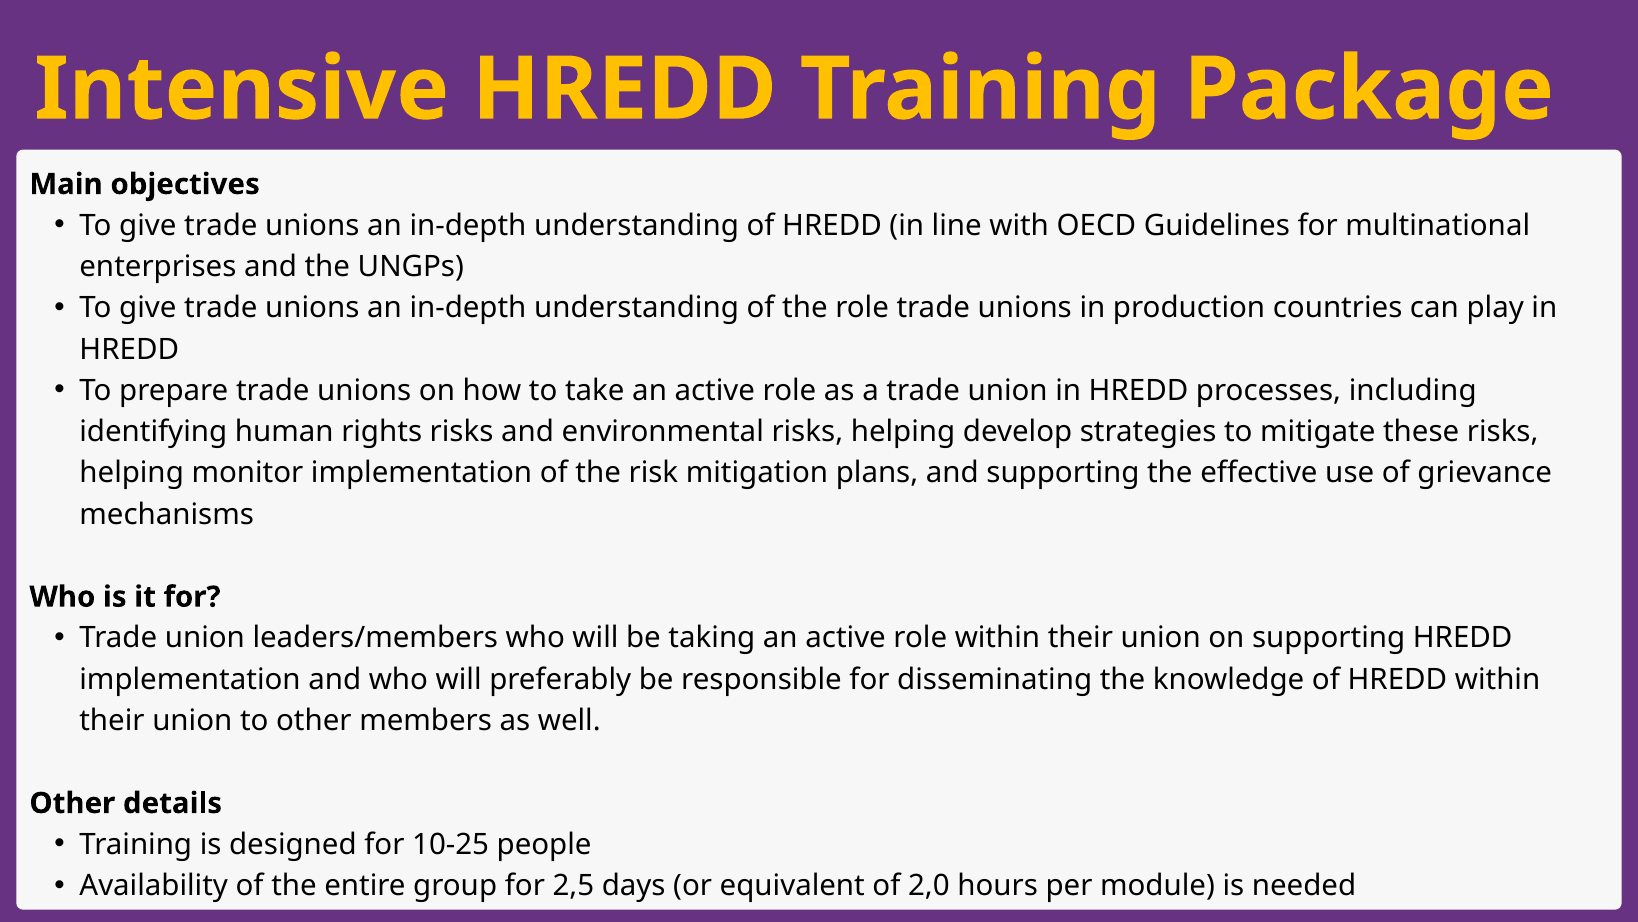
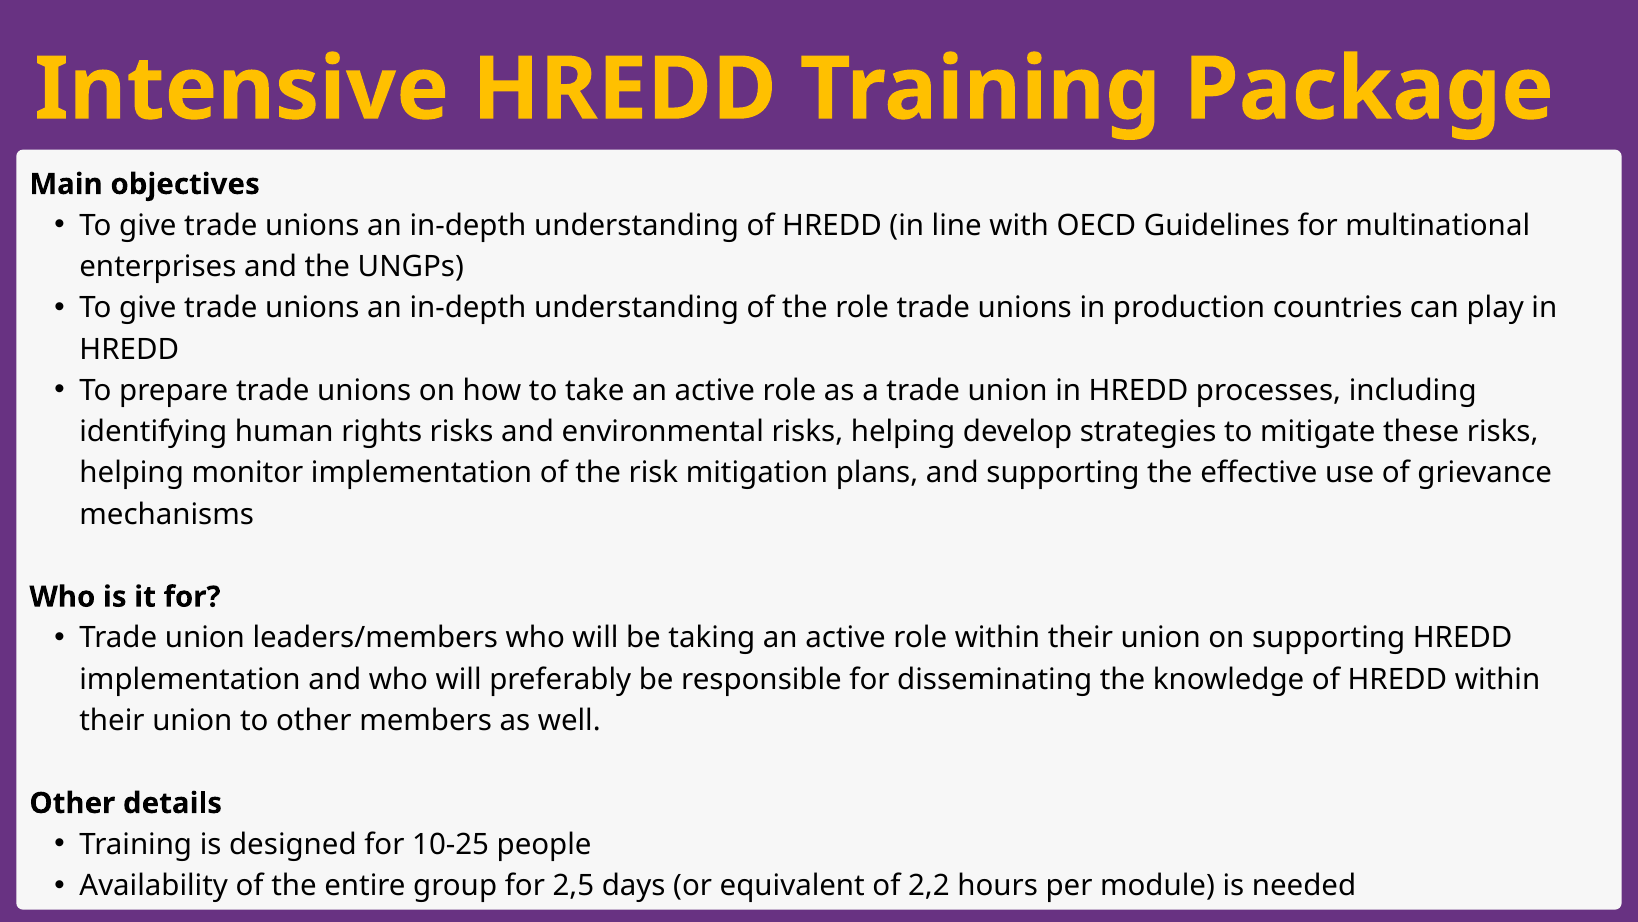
2,0: 2,0 -> 2,2
